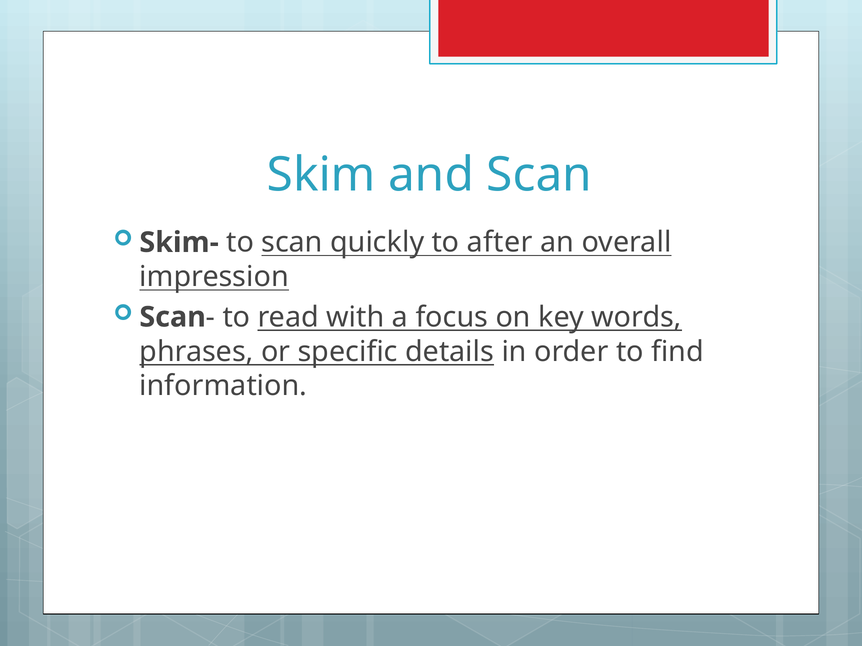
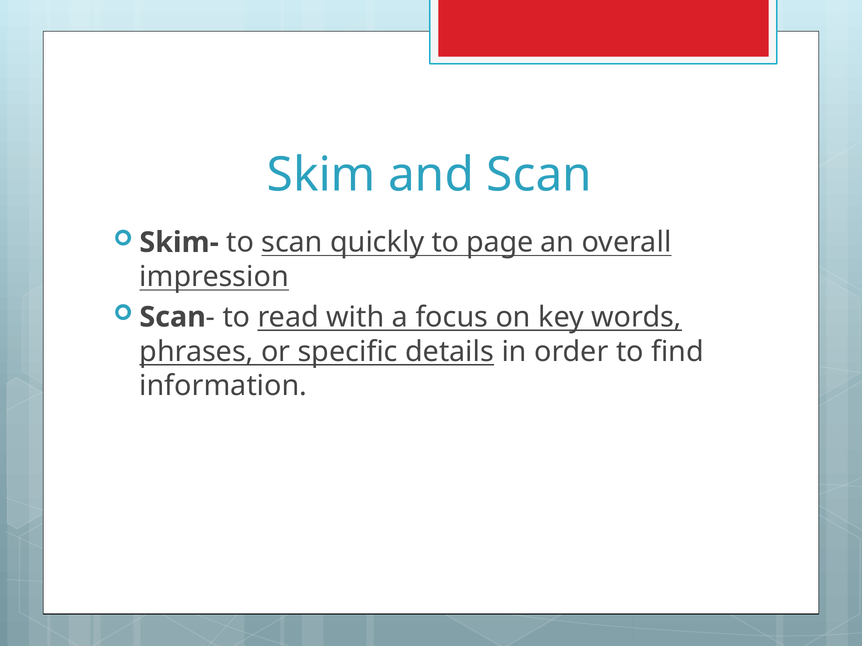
after: after -> page
